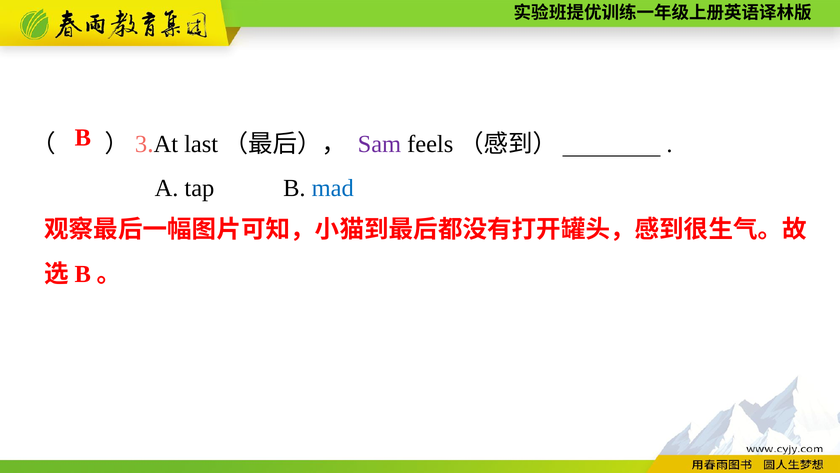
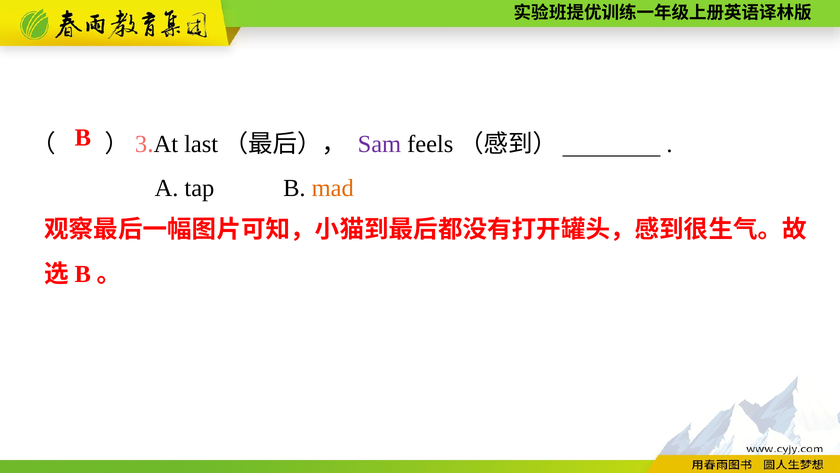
mad colour: blue -> orange
